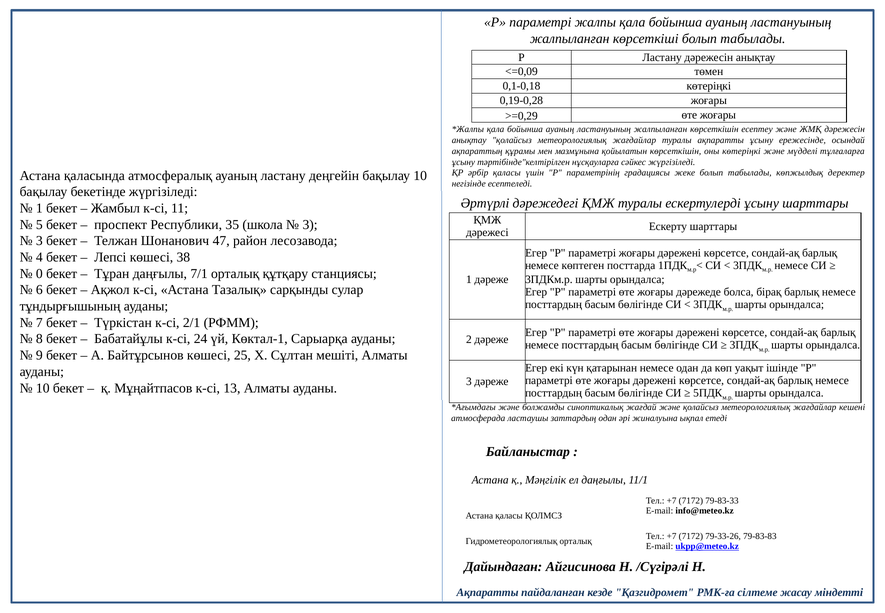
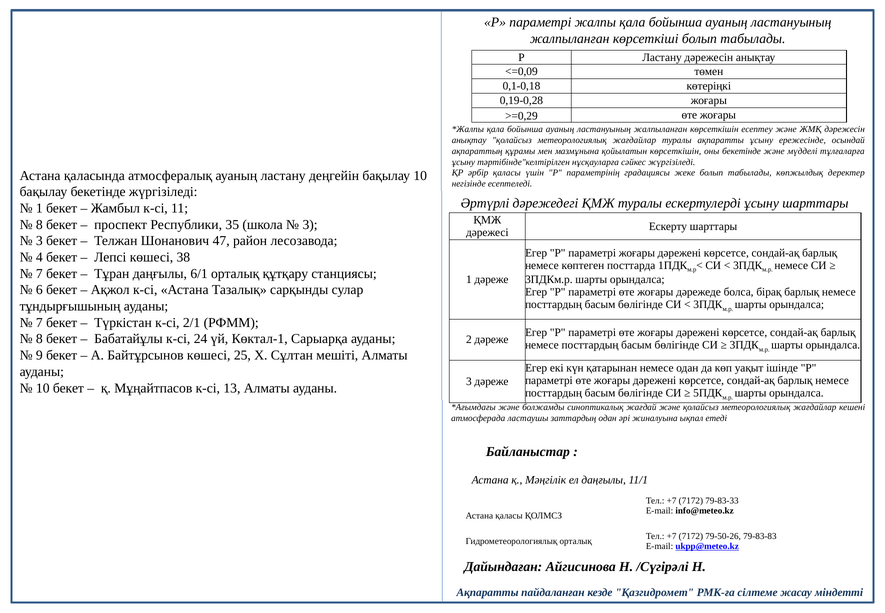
оны көтеріңкі: көтеріңкі -> бекетінде
5 at (39, 224): 5 -> 8
0 at (39, 273): 0 -> 7
7/1: 7/1 -> 6/1
79-33-26: 79-33-26 -> 79-50-26
